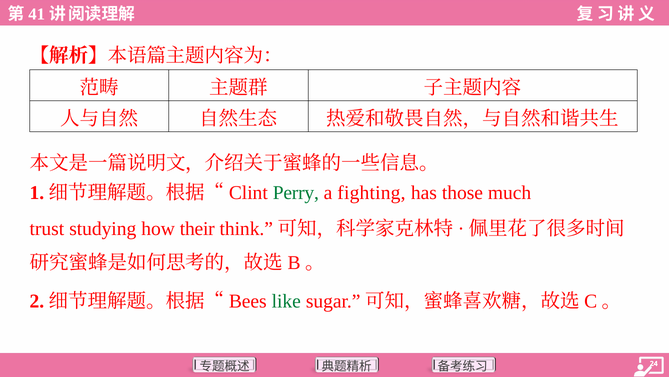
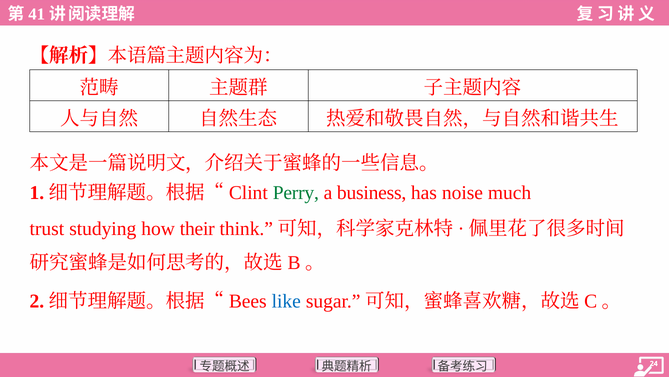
fighting: fighting -> business
those: those -> noise
like colour: green -> blue
